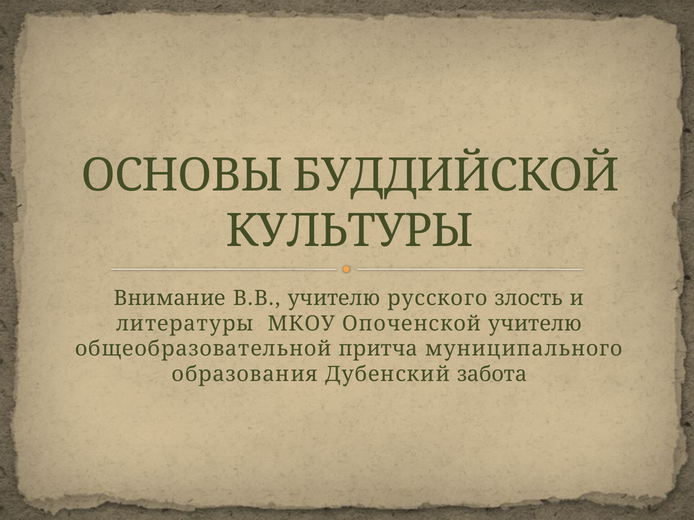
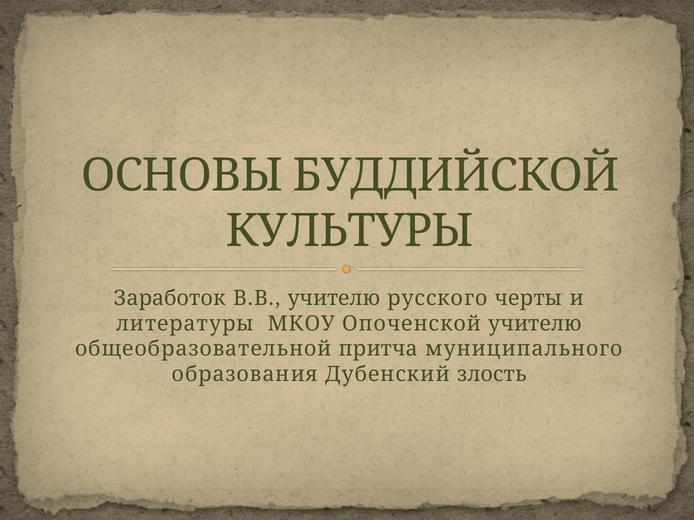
Внимание: Внимание -> Заработок
злость: злость -> черты
забота: забота -> злость
